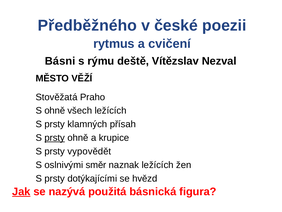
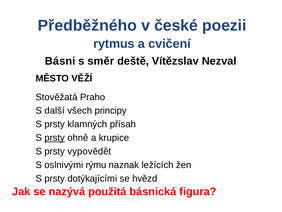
rýmu: rýmu -> směr
S ohně: ohně -> další
všech ležících: ležících -> principy
směr: směr -> rýmu
Jak underline: present -> none
